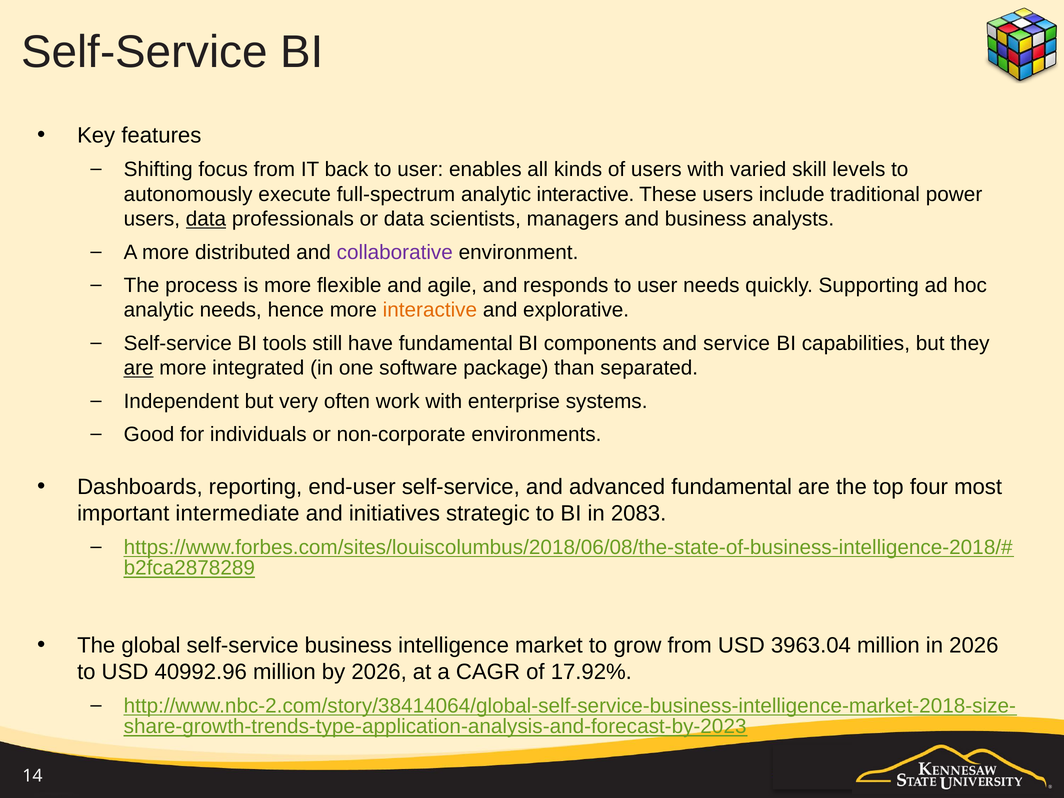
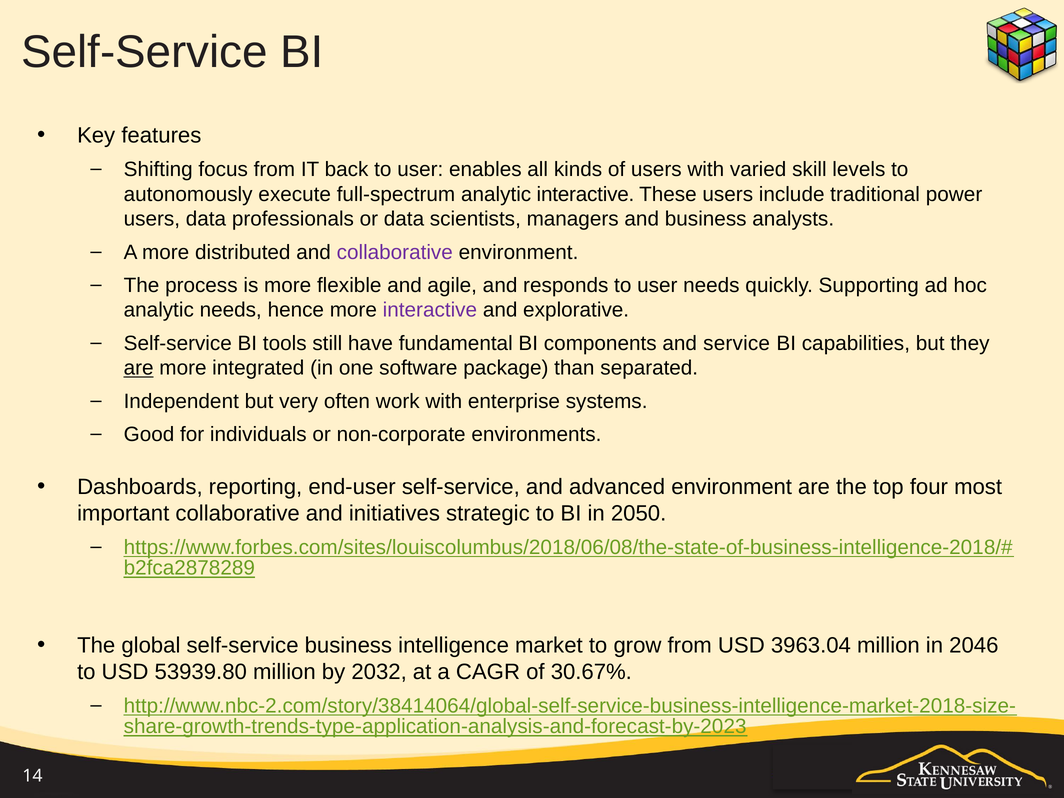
data at (206, 219) underline: present -> none
interactive at (430, 310) colour: orange -> purple
advanced fundamental: fundamental -> environment
important intermediate: intermediate -> collaborative
2083: 2083 -> 2050
in 2026: 2026 -> 2046
40992.96: 40992.96 -> 53939.80
by 2026: 2026 -> 2032
17.92%: 17.92% -> 30.67%
